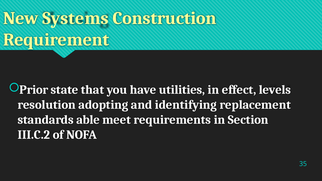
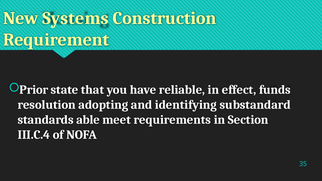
utilities: utilities -> reliable
levels: levels -> funds
replacement: replacement -> substandard
III.C.2: III.C.2 -> III.C.4
